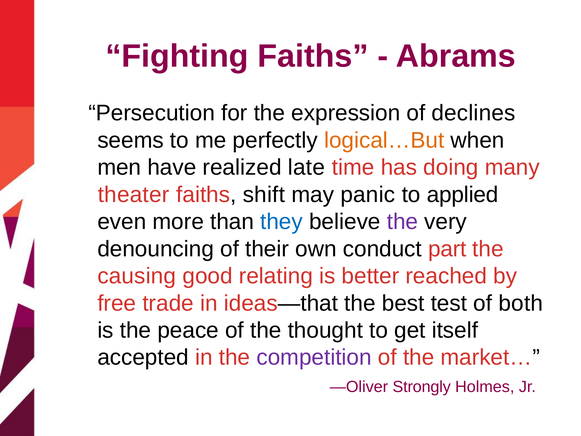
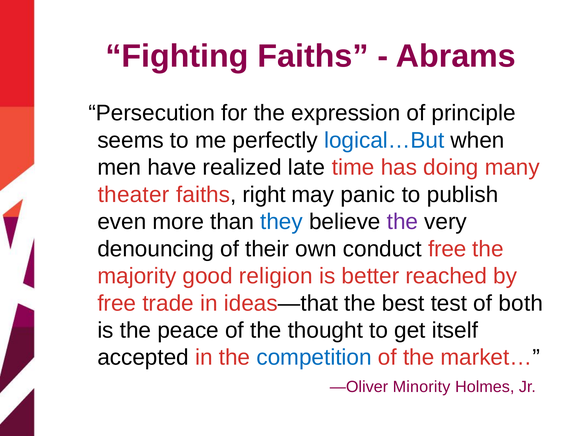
declines: declines -> principle
logical…But colour: orange -> blue
shift: shift -> right
applied: applied -> publish
conduct part: part -> free
causing: causing -> majority
relating: relating -> religion
competition colour: purple -> blue
Strongly: Strongly -> Minority
